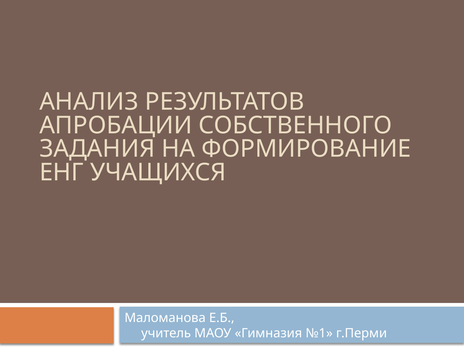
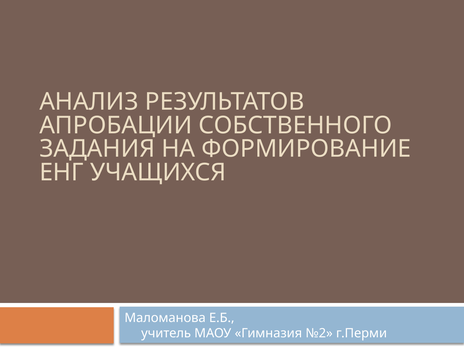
№1: №1 -> №2
